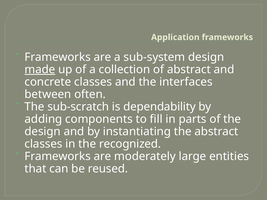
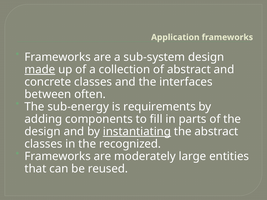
sub-scratch: sub-scratch -> sub-energy
dependability: dependability -> requirements
instantiating underline: none -> present
